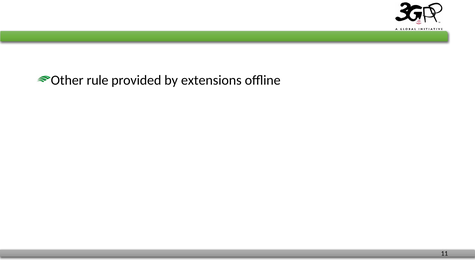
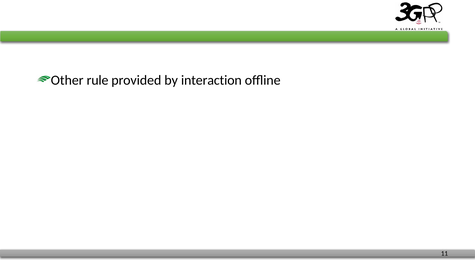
extensions: extensions -> interaction
